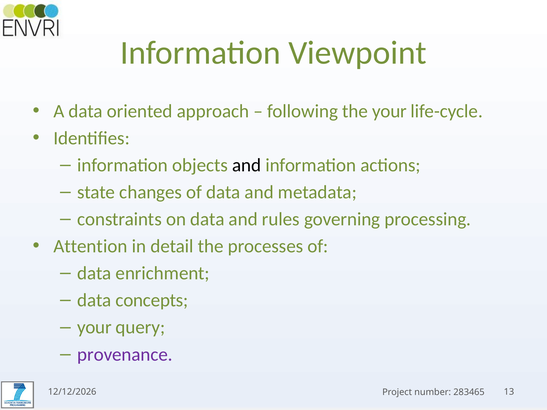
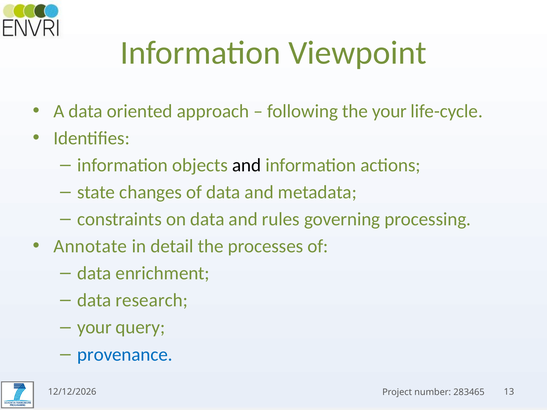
Attention: Attention -> Annotate
concepts: concepts -> research
provenance colour: purple -> blue
